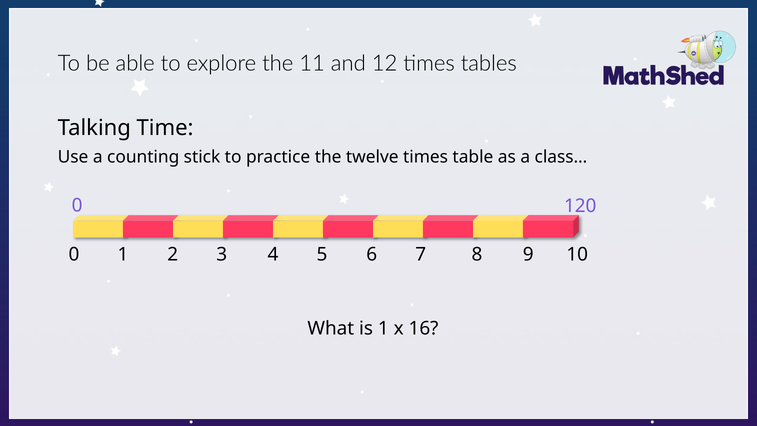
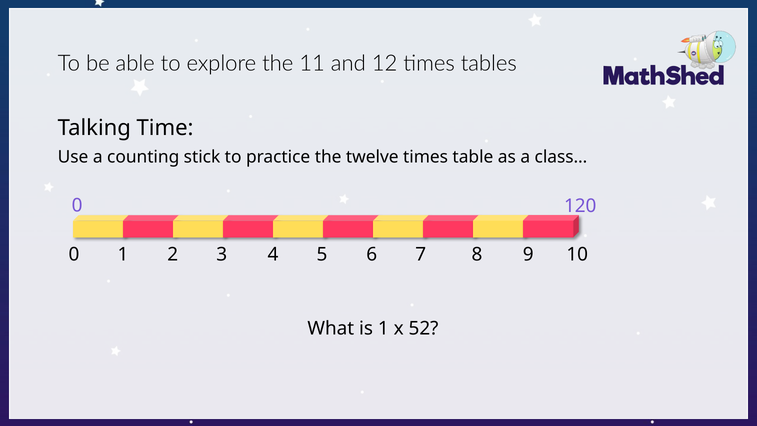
16: 16 -> 52
